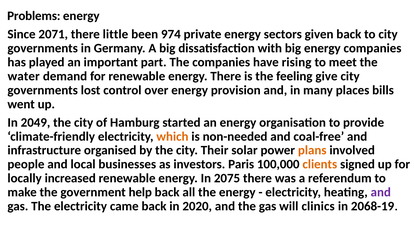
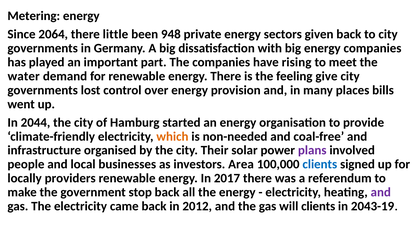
Problems: Problems -> Metering
2071: 2071 -> 2064
974: 974 -> 948
2049: 2049 -> 2044
plans colour: orange -> purple
Paris: Paris -> Area
clients at (320, 164) colour: orange -> blue
increased: increased -> providers
2075: 2075 -> 2017
help: help -> stop
2020: 2020 -> 2012
will clinics: clinics -> clients
2068-19: 2068-19 -> 2043-19
